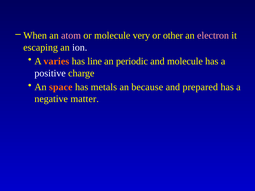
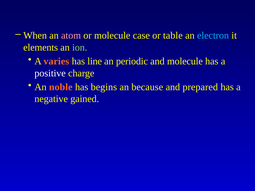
very: very -> case
other: other -> table
electron colour: pink -> light blue
escaping: escaping -> elements
ion colour: white -> light green
space: space -> noble
metals: metals -> begins
matter: matter -> gained
